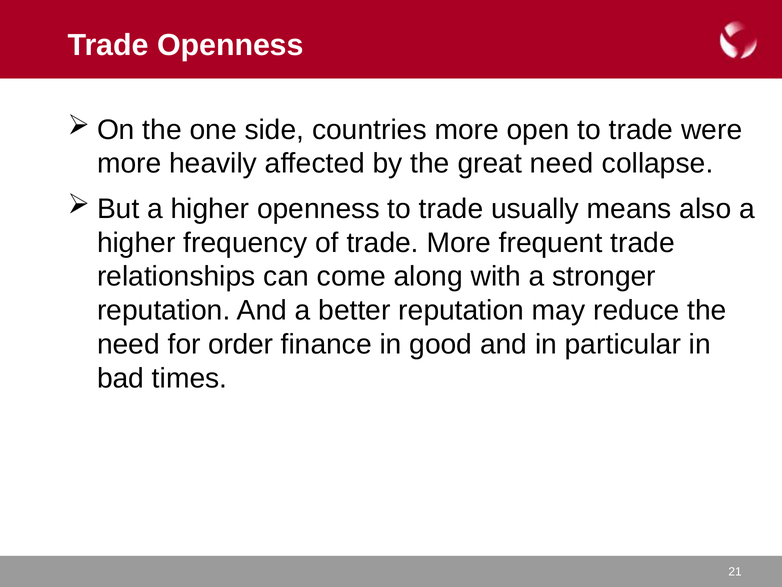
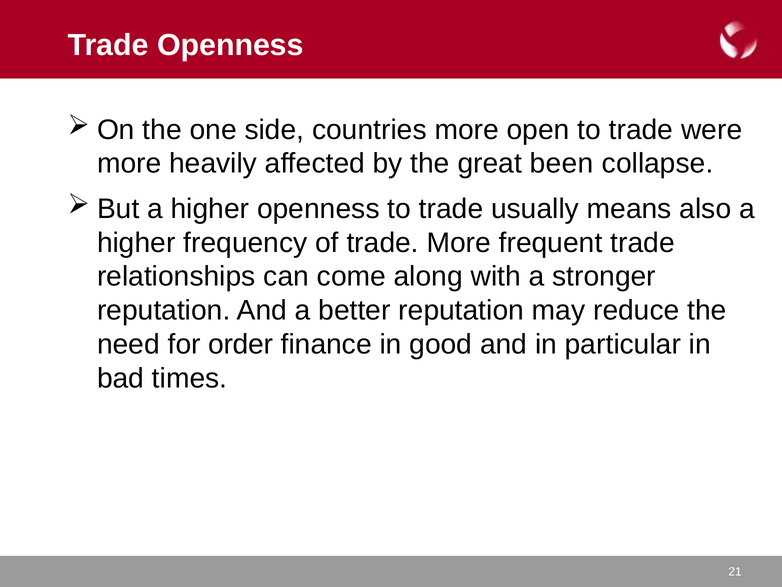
great need: need -> been
